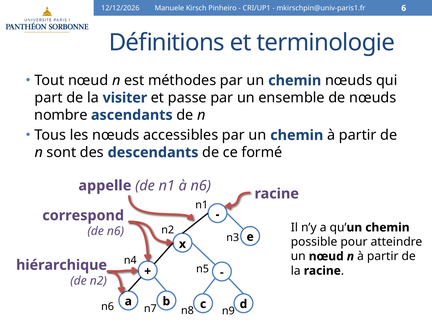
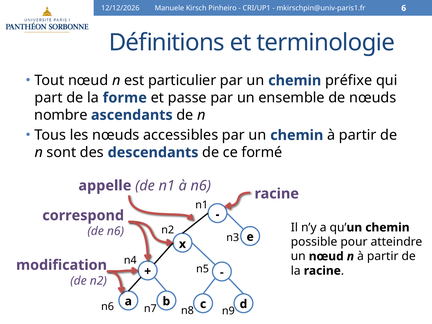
méthodes: méthodes -> particulier
chemin nœuds: nœuds -> préfixe
visiter: visiter -> forme
hiérarchique: hiérarchique -> modification
